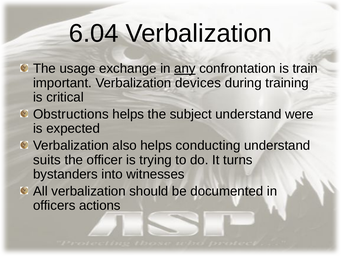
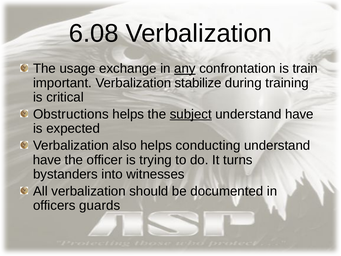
6.04: 6.04 -> 6.08
devices: devices -> stabilize
subject underline: none -> present
were at (299, 114): were -> have
suits at (47, 160): suits -> have
actions: actions -> guards
